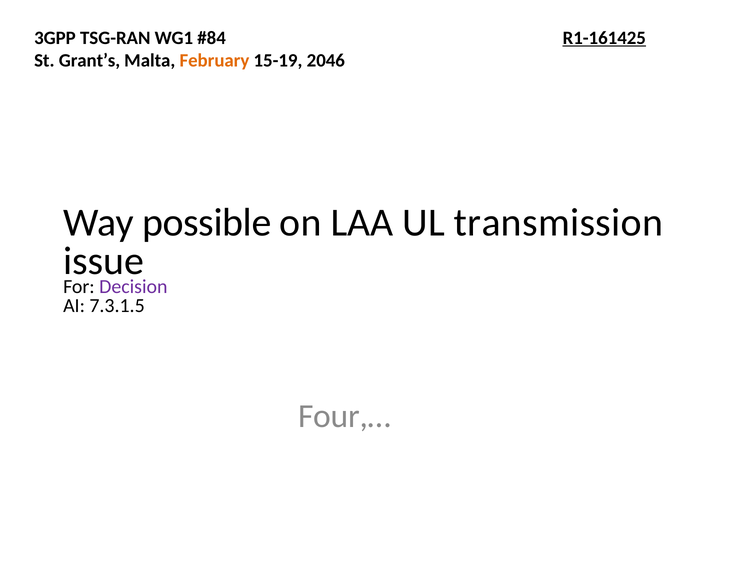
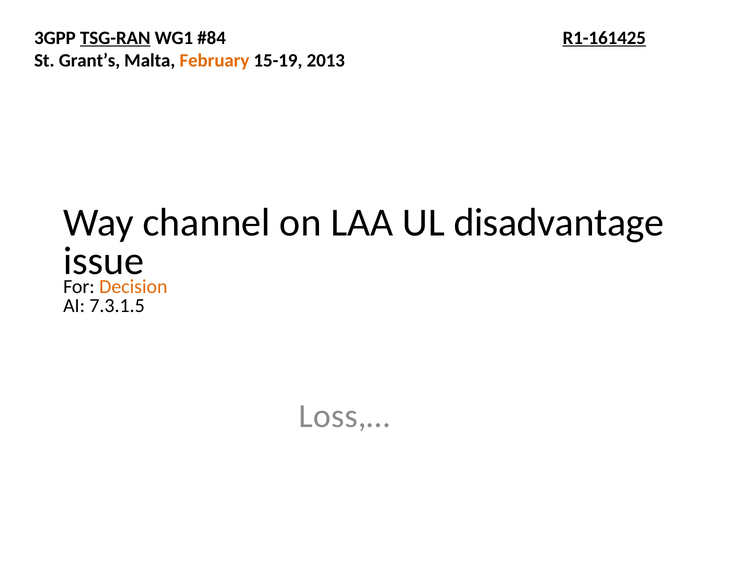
TSG-RAN underline: none -> present
2046: 2046 -> 2013
possible: possible -> channel
transmission: transmission -> disadvantage
Decision colour: purple -> orange
Four,…: Four,… -> Loss,…
